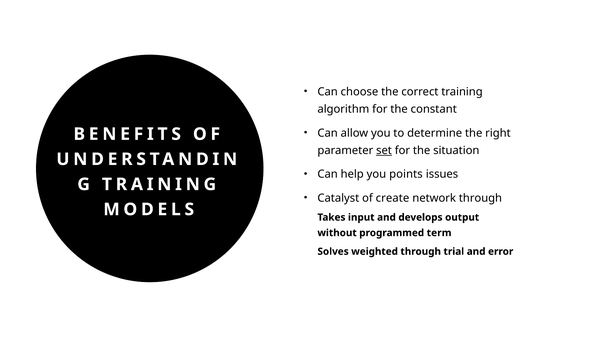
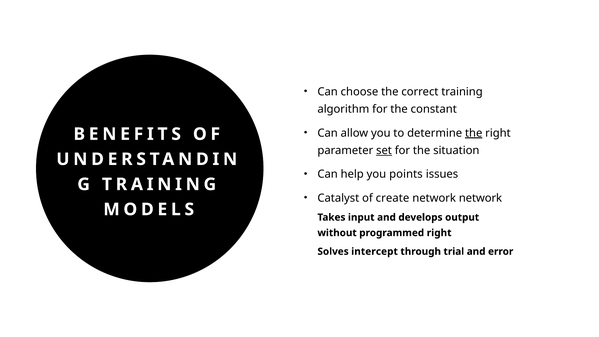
the at (474, 133) underline: none -> present
network through: through -> network
programmed term: term -> right
weighted: weighted -> intercept
